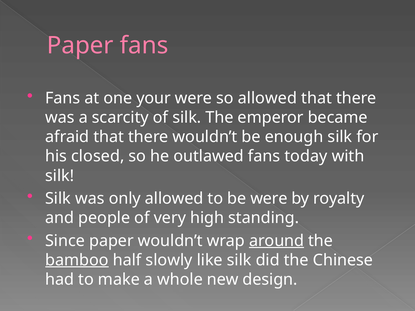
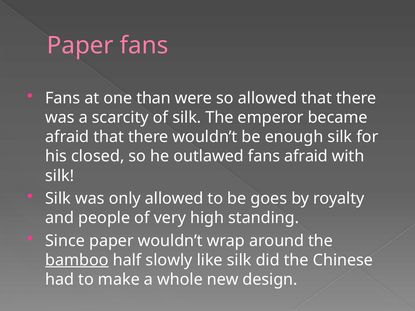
your: your -> than
fans today: today -> afraid
be were: were -> goes
around underline: present -> none
